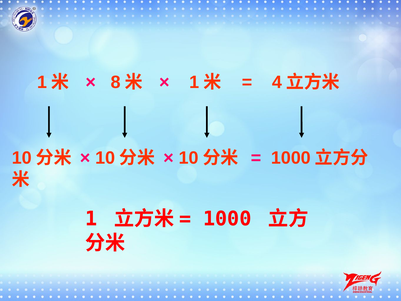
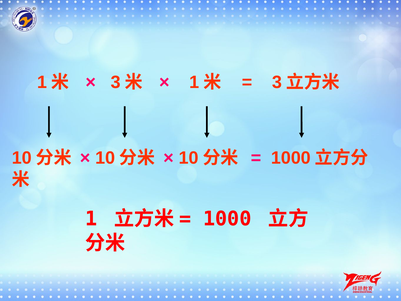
8 at (116, 82): 8 -> 3
4 at (277, 82): 4 -> 3
